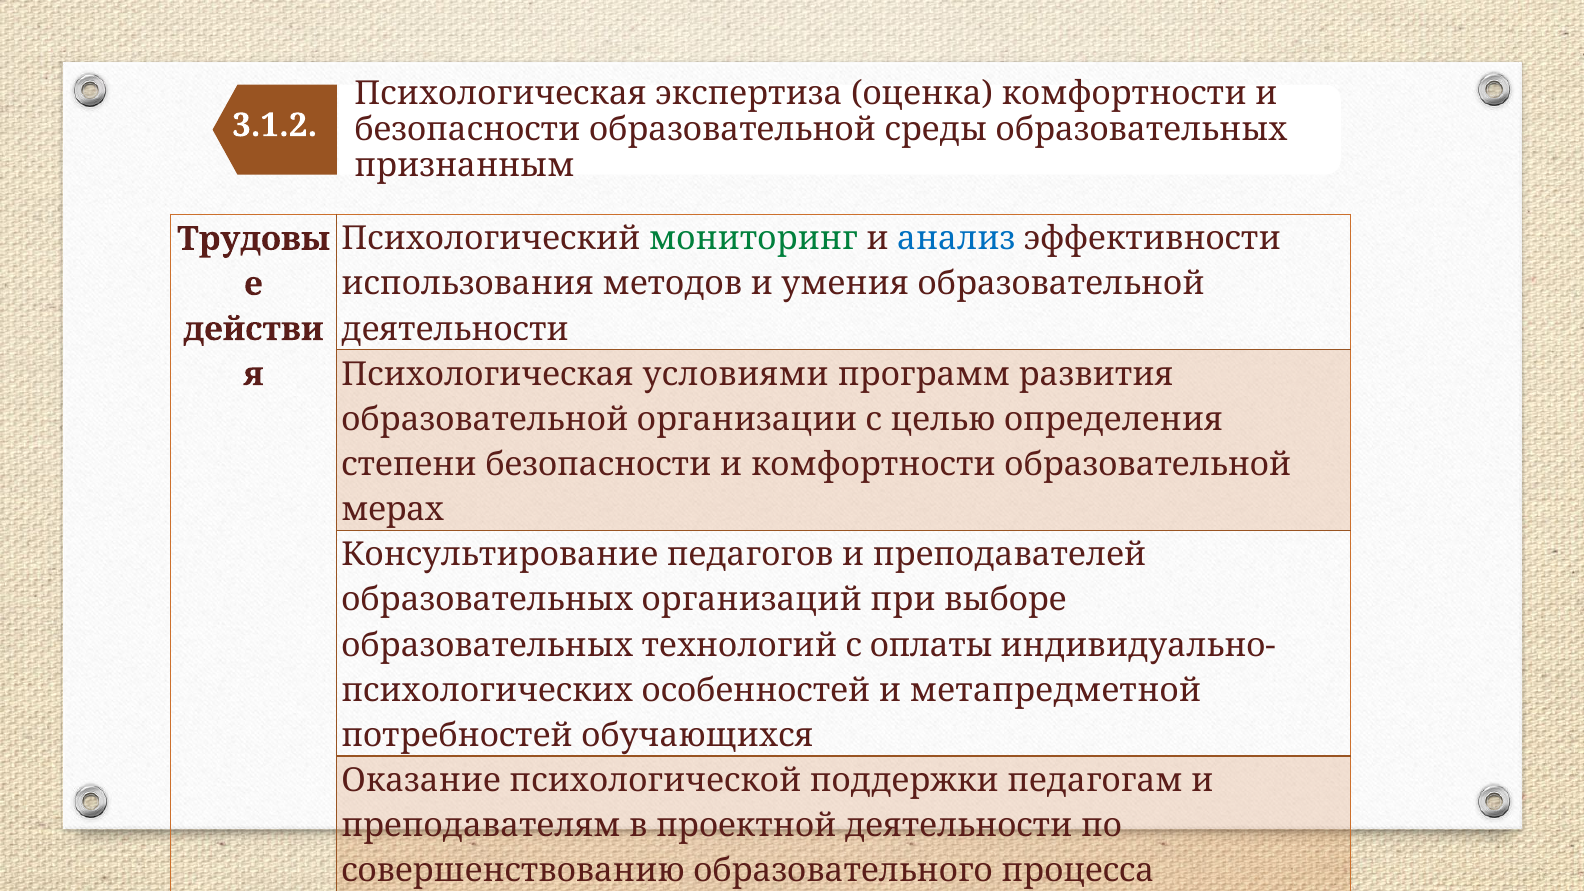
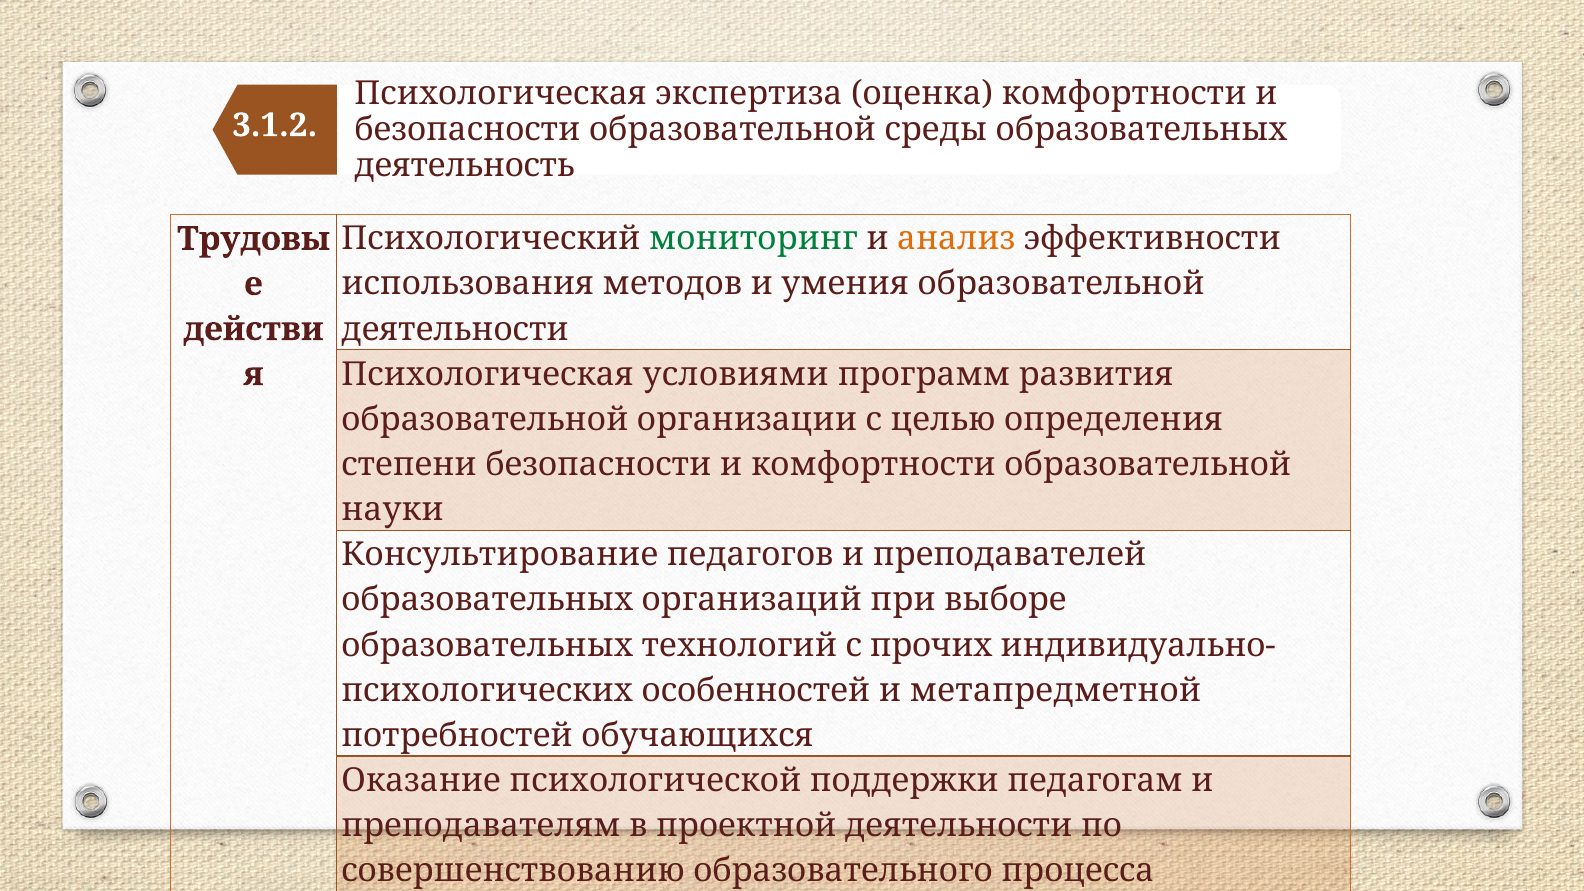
признанным: признанным -> деятельность
анализ colour: blue -> orange
мерах: мерах -> науки
оплаты: оплаты -> прочих
